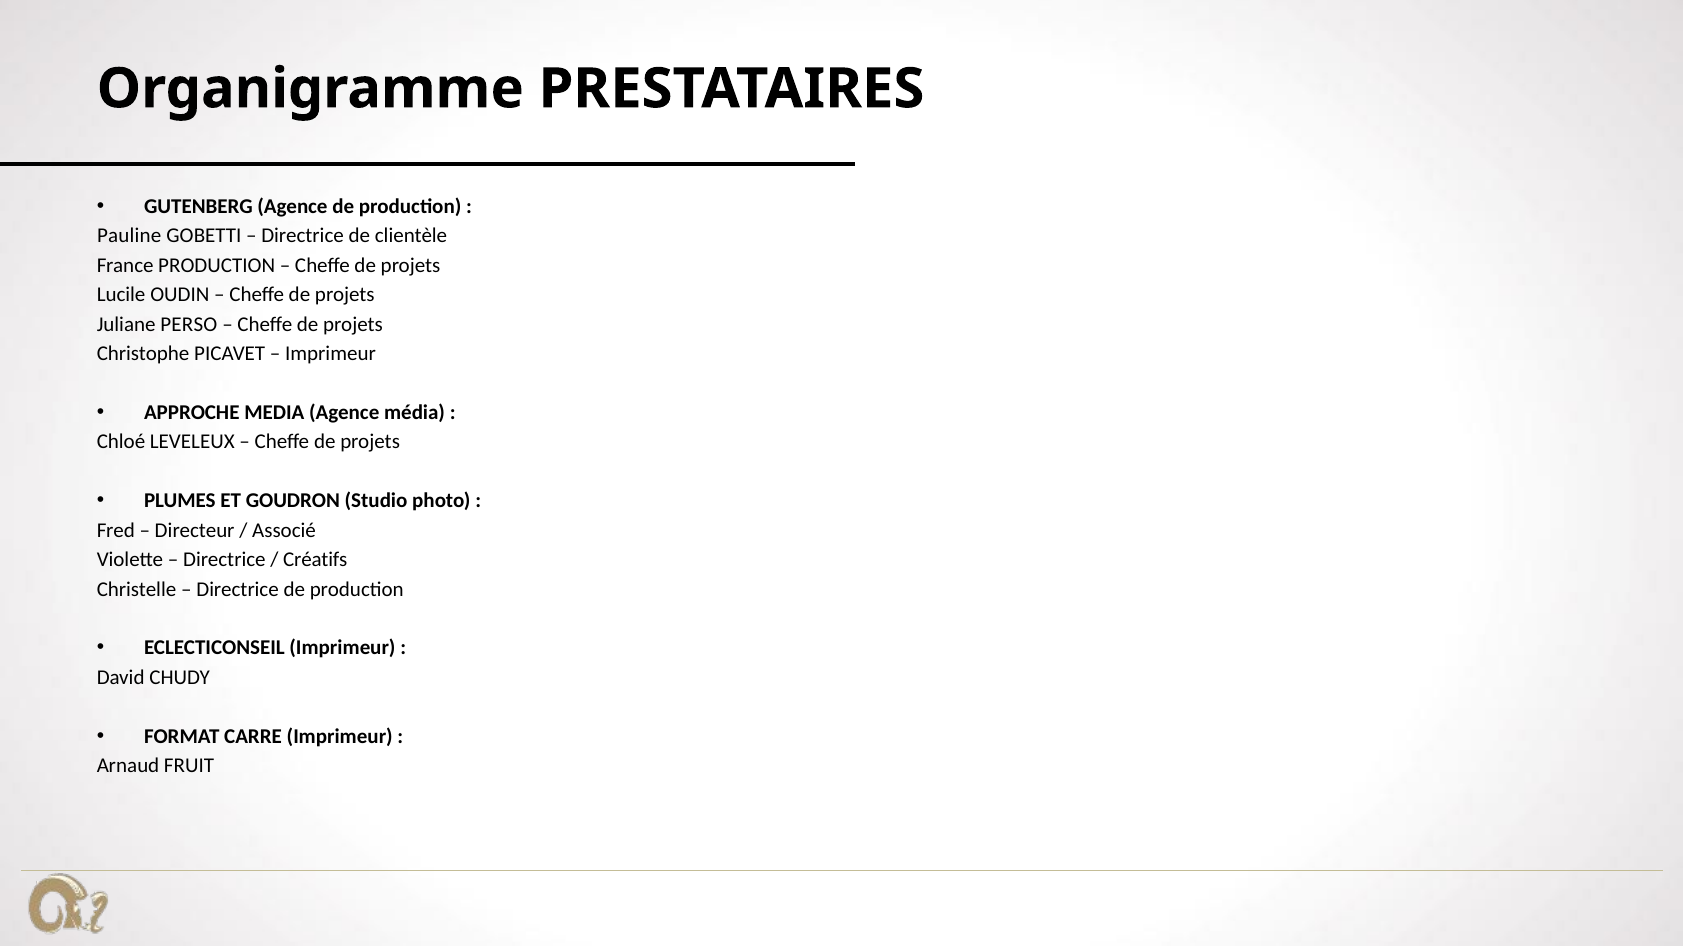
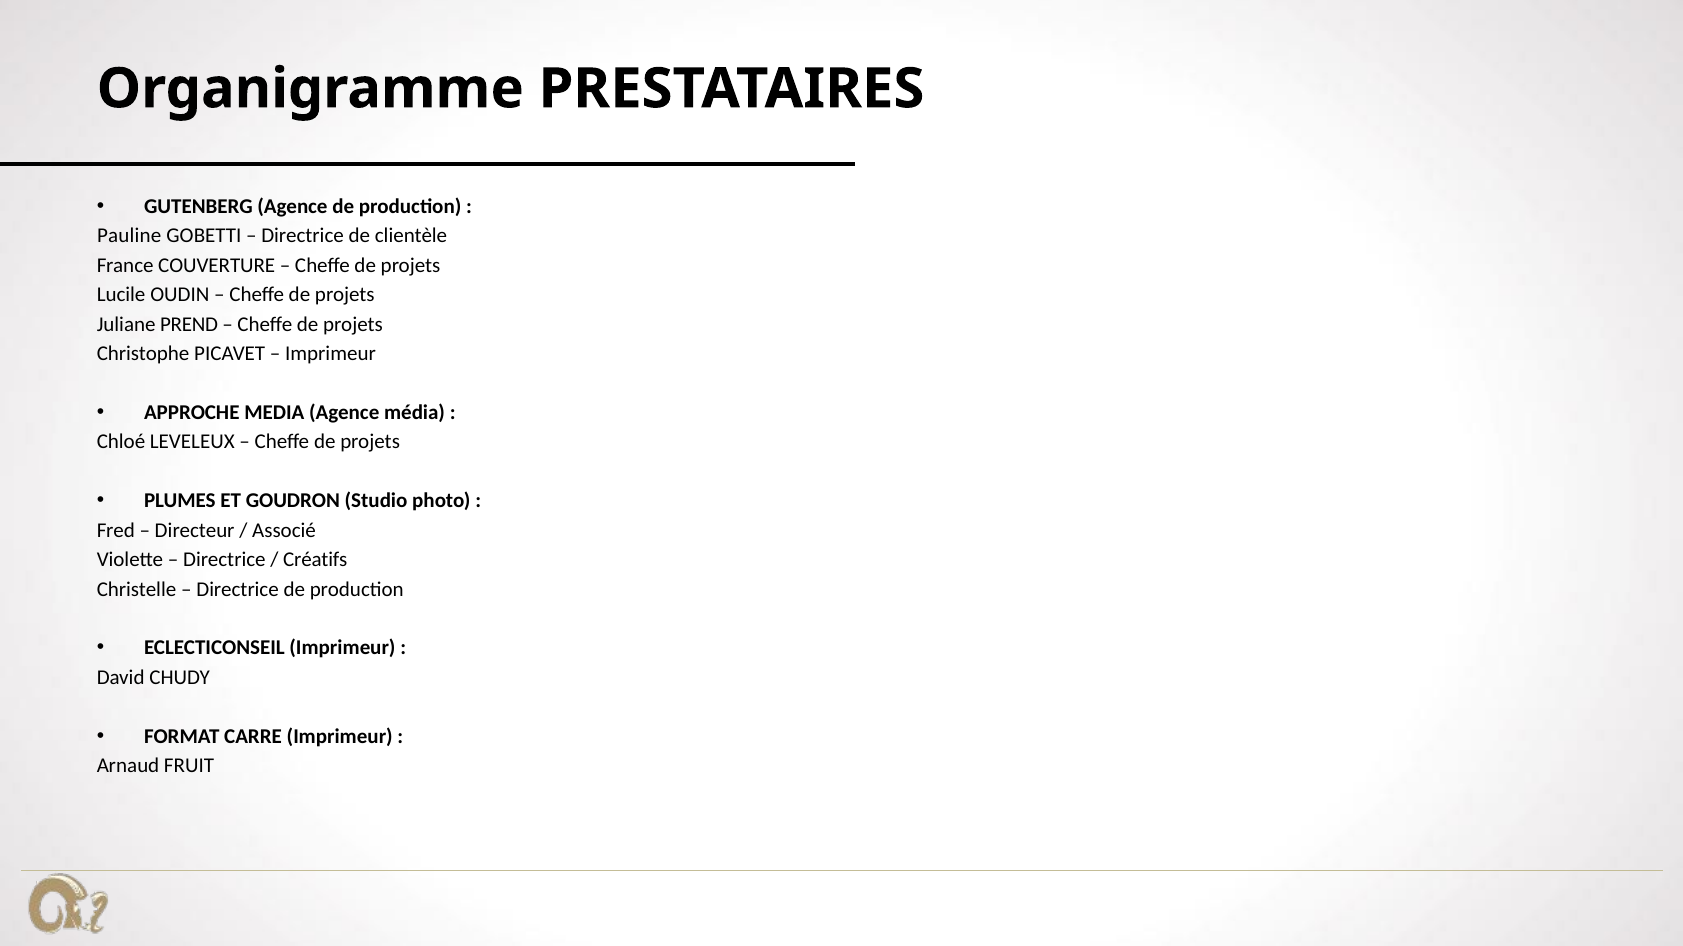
France PRODUCTION: PRODUCTION -> COUVERTURE
PERSO: PERSO -> PREND
